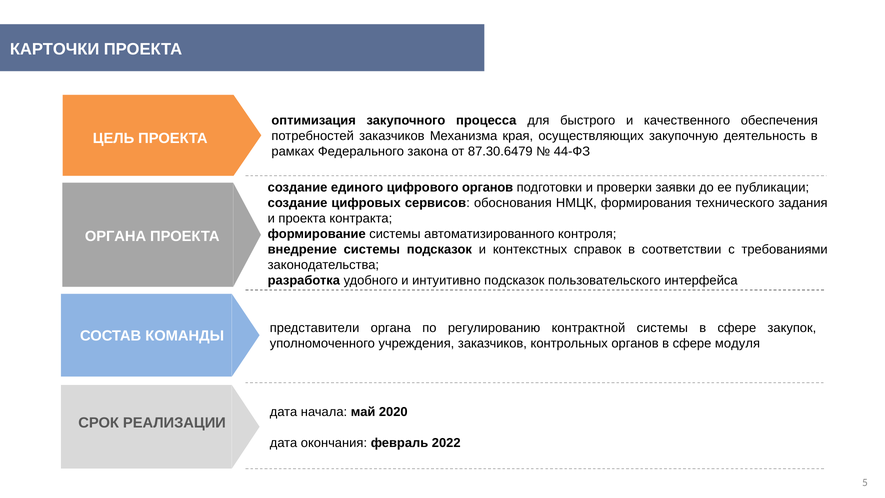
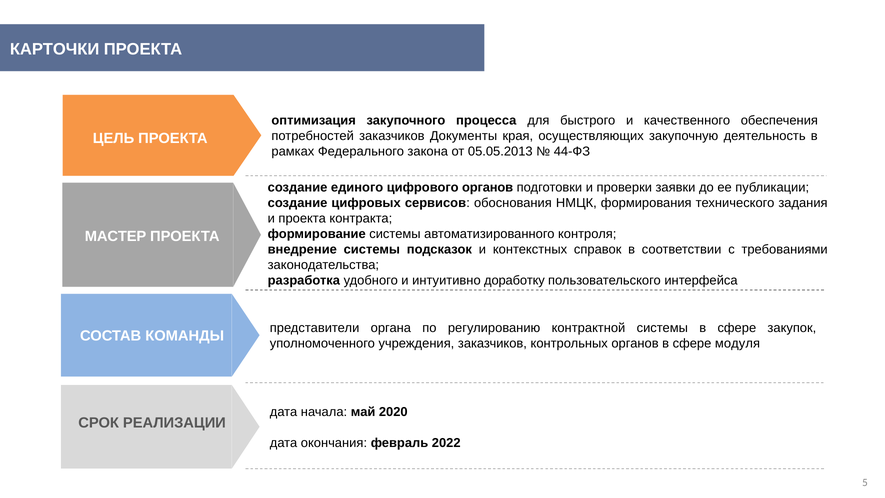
Механизма: Механизма -> Документы
87.30.6479: 87.30.6479 -> 05.05.2013
ОРГАНА at (116, 236): ОРГАНА -> МАСТЕР
интуитивно подсказок: подсказок -> доработку
